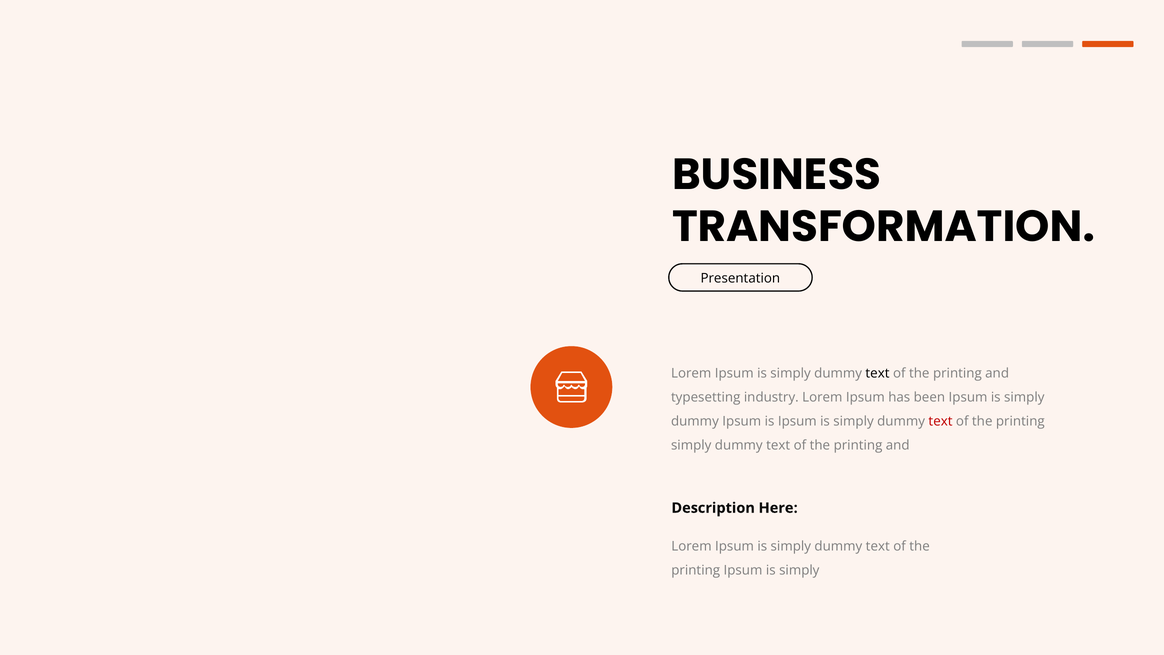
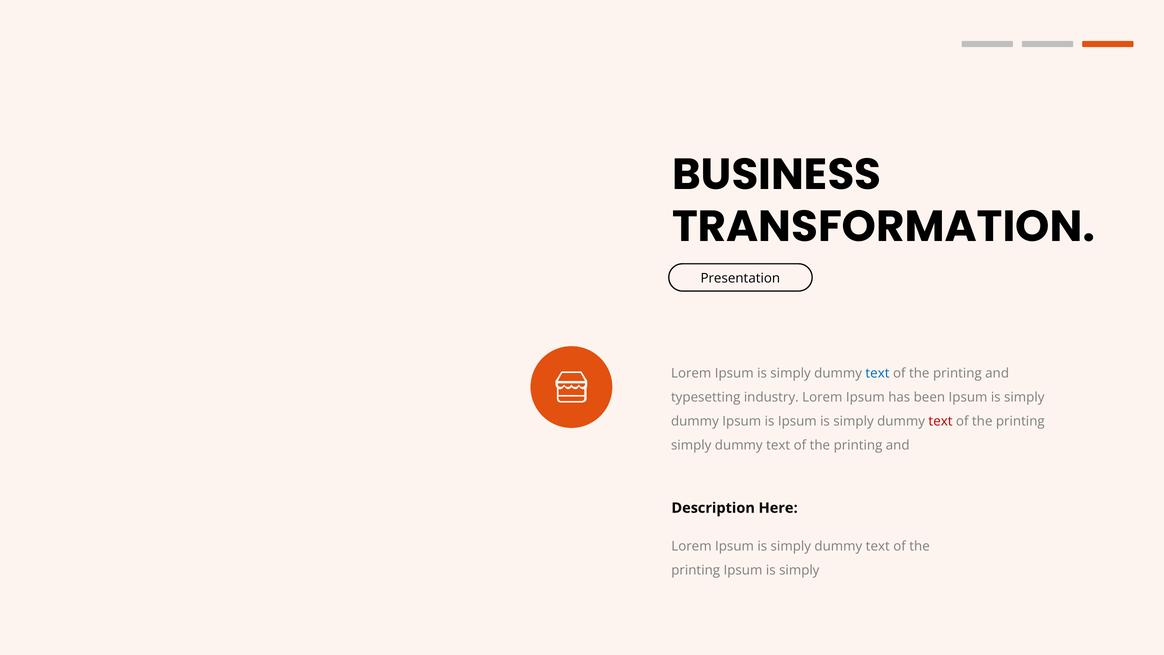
text at (877, 373) colour: black -> blue
